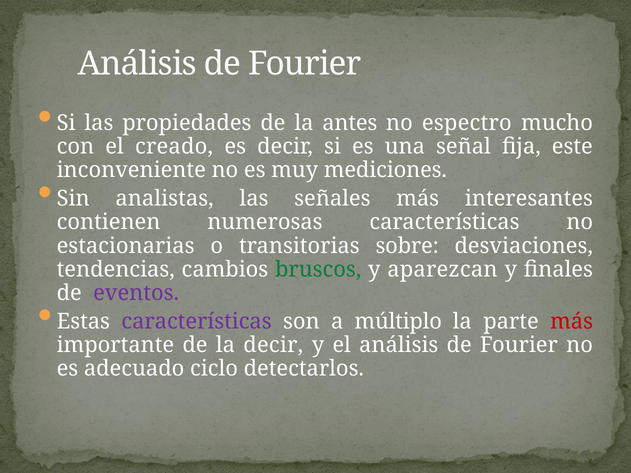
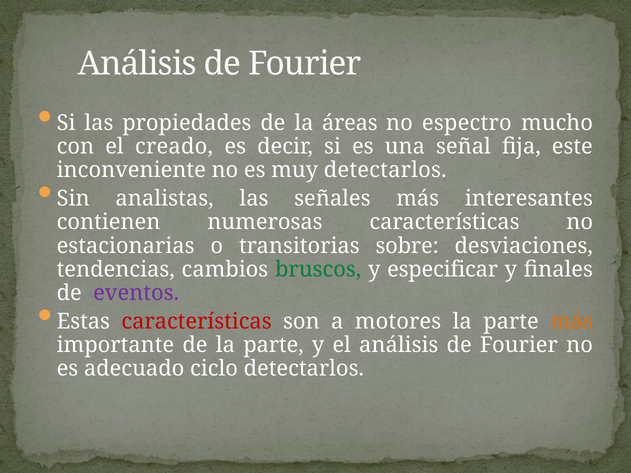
antes: antes -> áreas
muy mediciones: mediciones -> detectarlos
aparezcan: aparezcan -> especificar
características at (197, 322) colour: purple -> red
múltiplo: múltiplo -> motores
más at (572, 322) colour: red -> orange
de la decir: decir -> parte
